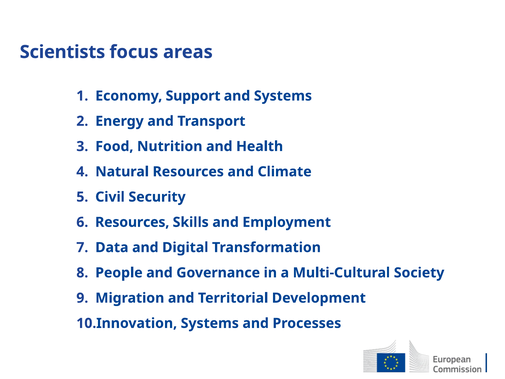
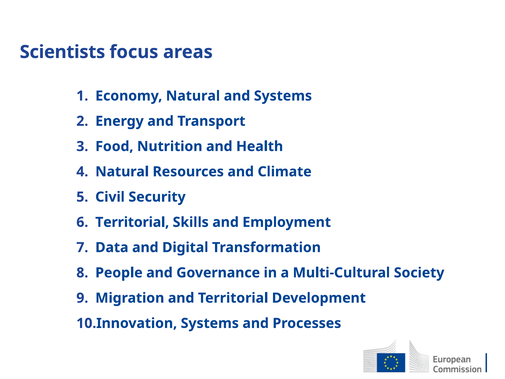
Economy Support: Support -> Natural
Resources at (132, 222): Resources -> Territorial
